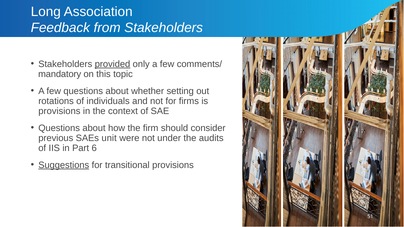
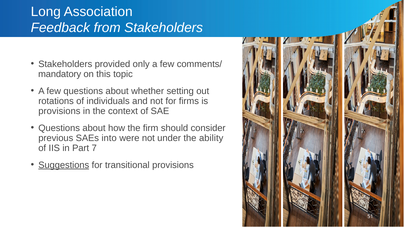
provided underline: present -> none
unit: unit -> into
audits: audits -> ability
6: 6 -> 7
